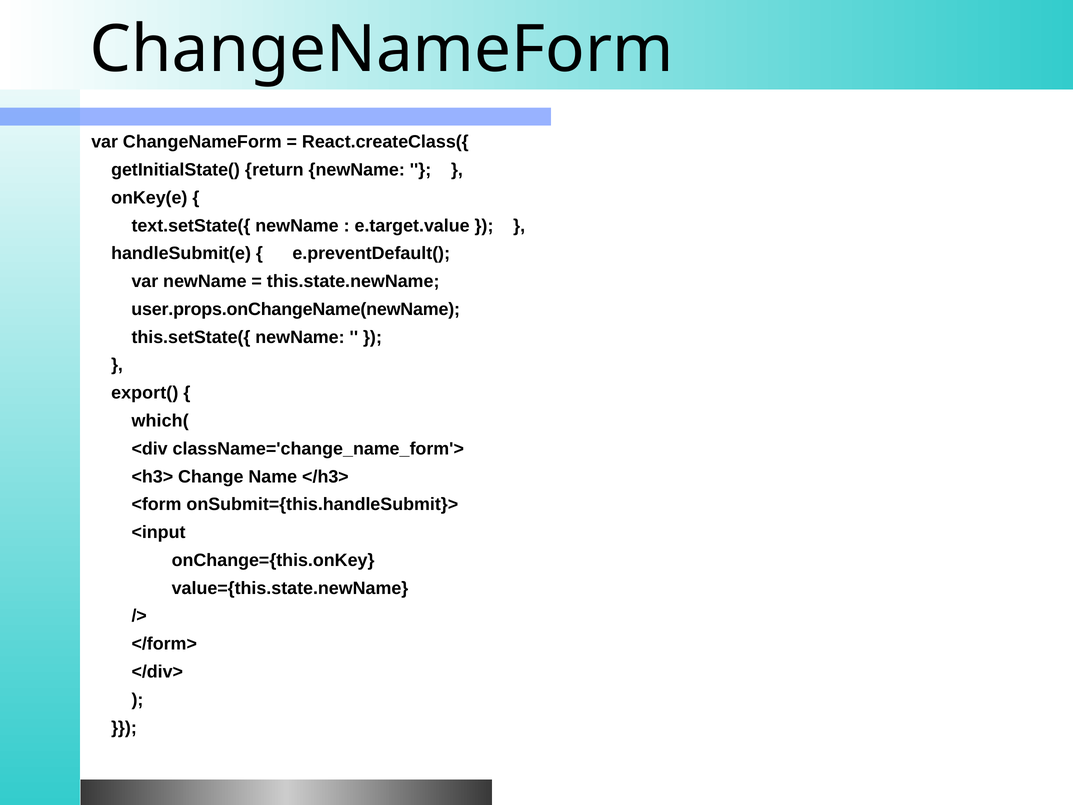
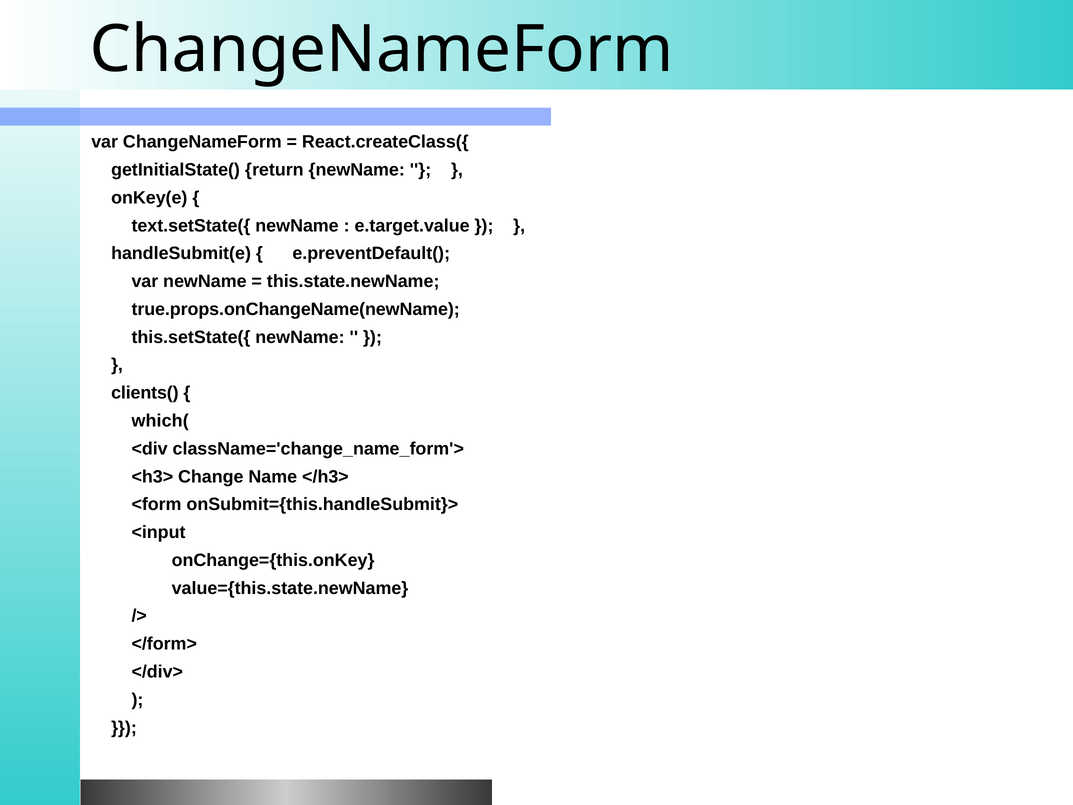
user.props.onChangeName(newName: user.props.onChangeName(newName -> true.props.onChangeName(newName
export(: export( -> clients(
